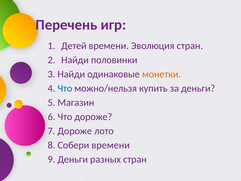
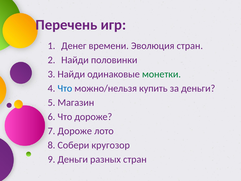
Детей: Детей -> Денег
монетки colour: orange -> green
Собери времени: времени -> кругозор
